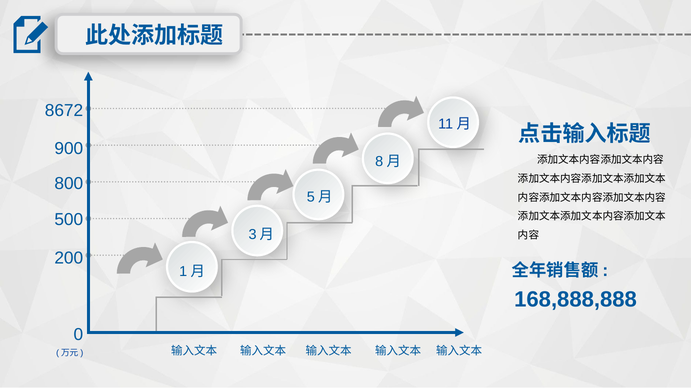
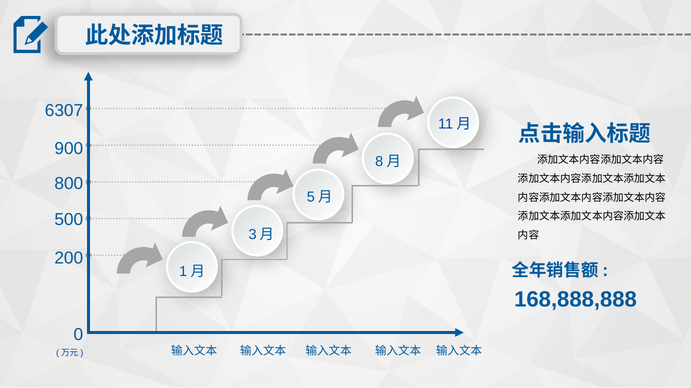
8672: 8672 -> 6307
